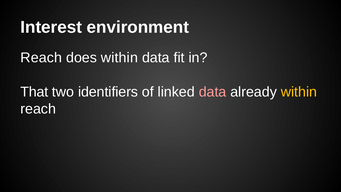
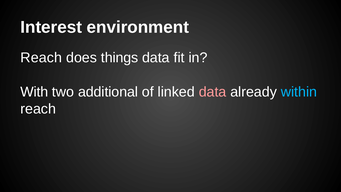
does within: within -> things
That: That -> With
identifiers: identifiers -> additional
within at (299, 92) colour: yellow -> light blue
